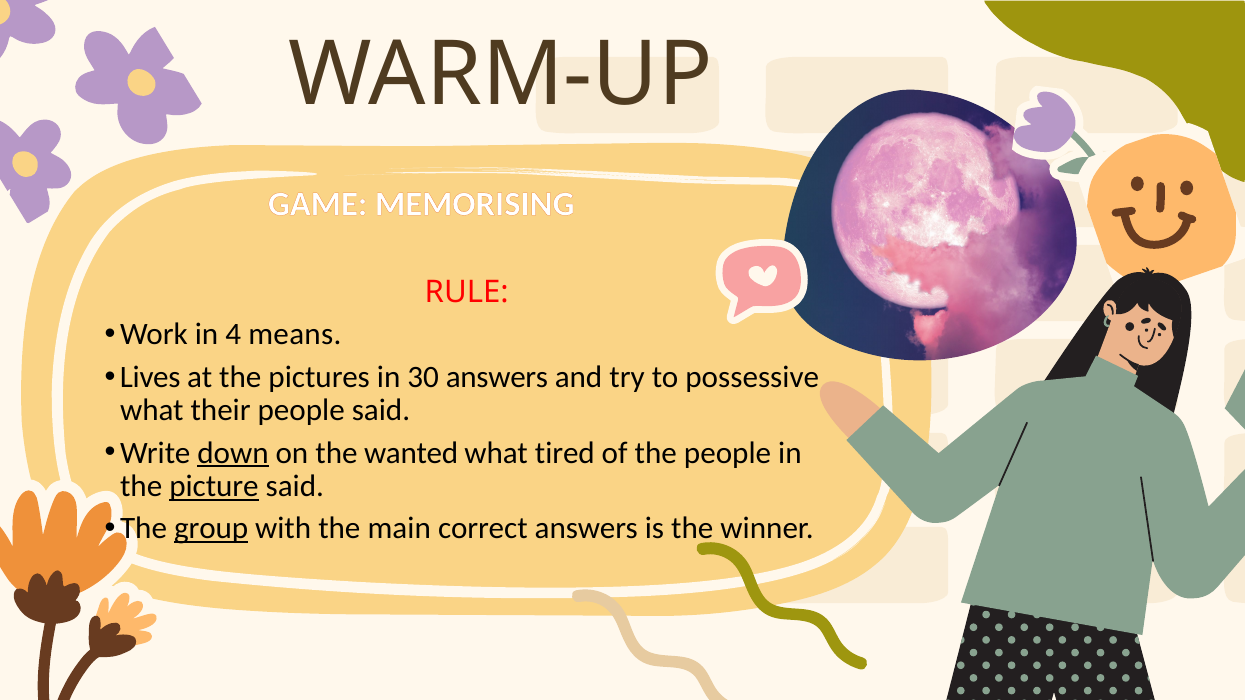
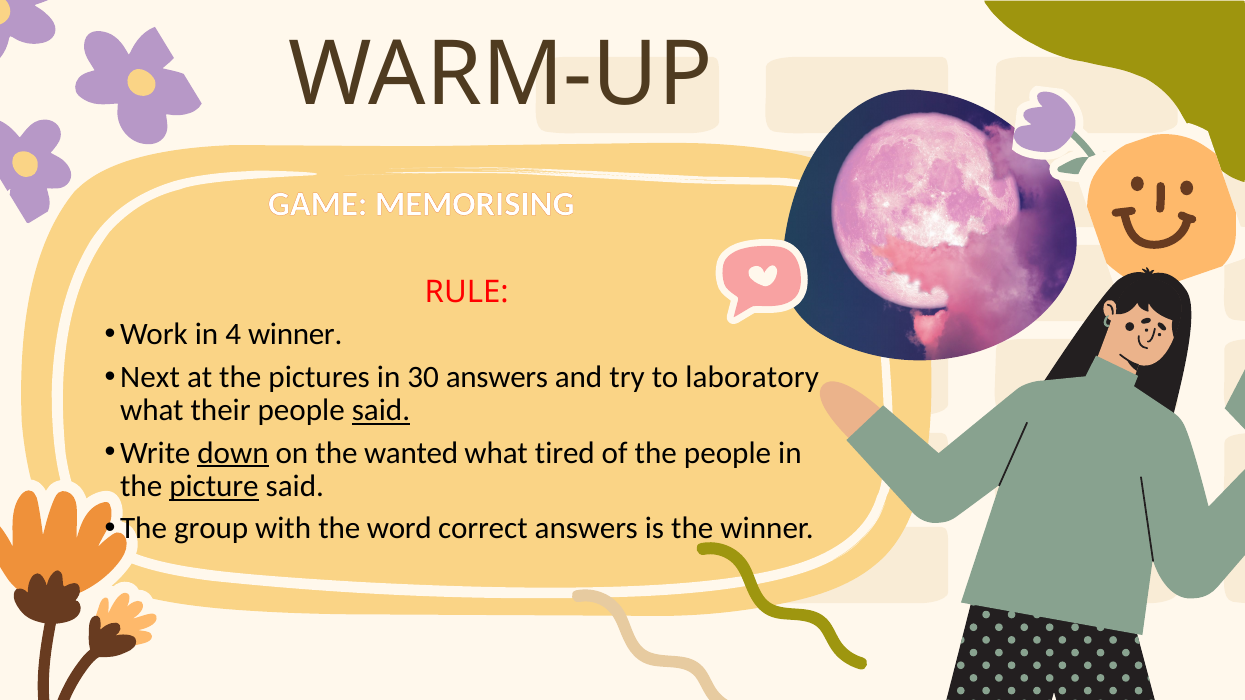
4 means: means -> winner
Lives: Lives -> Next
possessive: possessive -> laboratory
said at (381, 411) underline: none -> present
group underline: present -> none
main: main -> word
